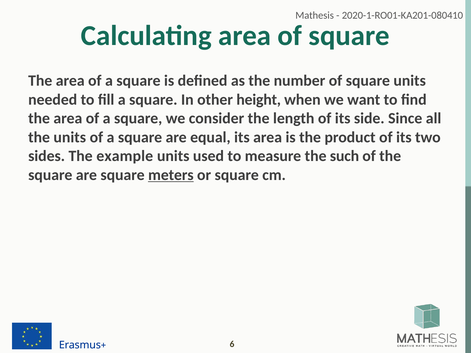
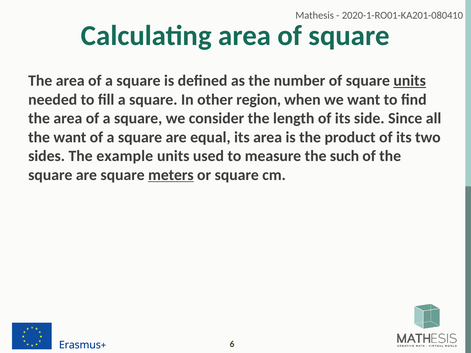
units at (410, 81) underline: none -> present
height: height -> region
the units: units -> want
